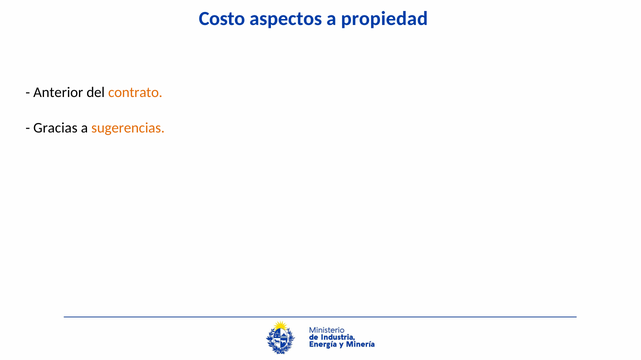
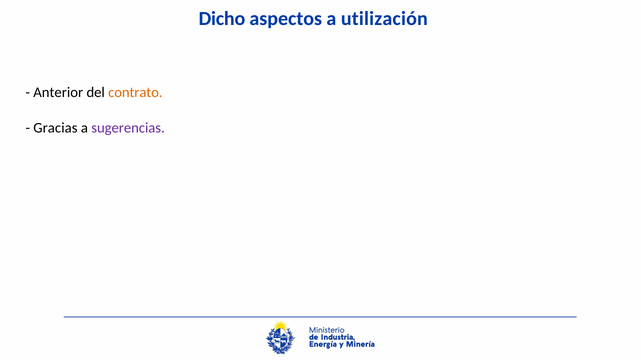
Costo: Costo -> Dicho
propiedad: propiedad -> utilización
sugerencias colour: orange -> purple
